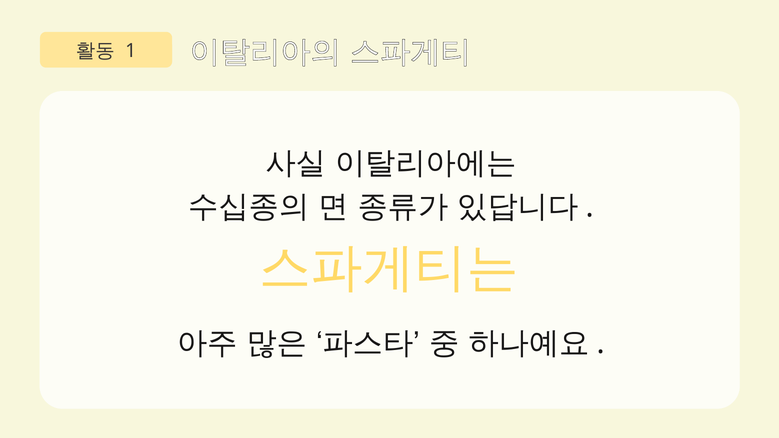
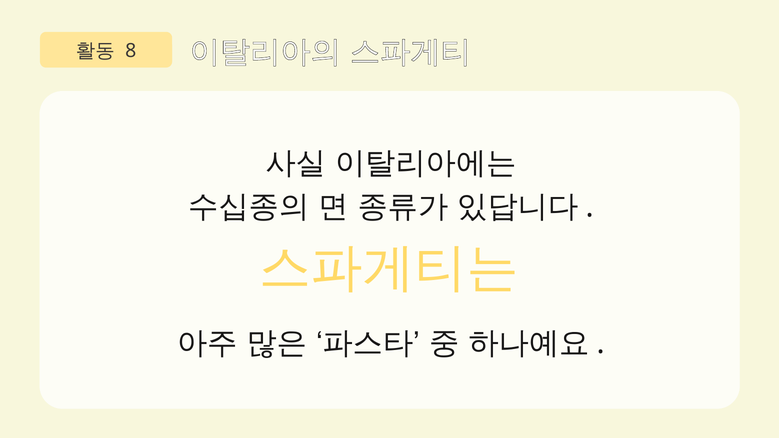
1: 1 -> 8
